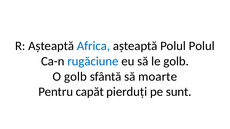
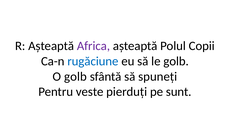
Africa colour: blue -> purple
Polul Polul: Polul -> Copii
moarte: moarte -> spuneți
capăt: capăt -> veste
